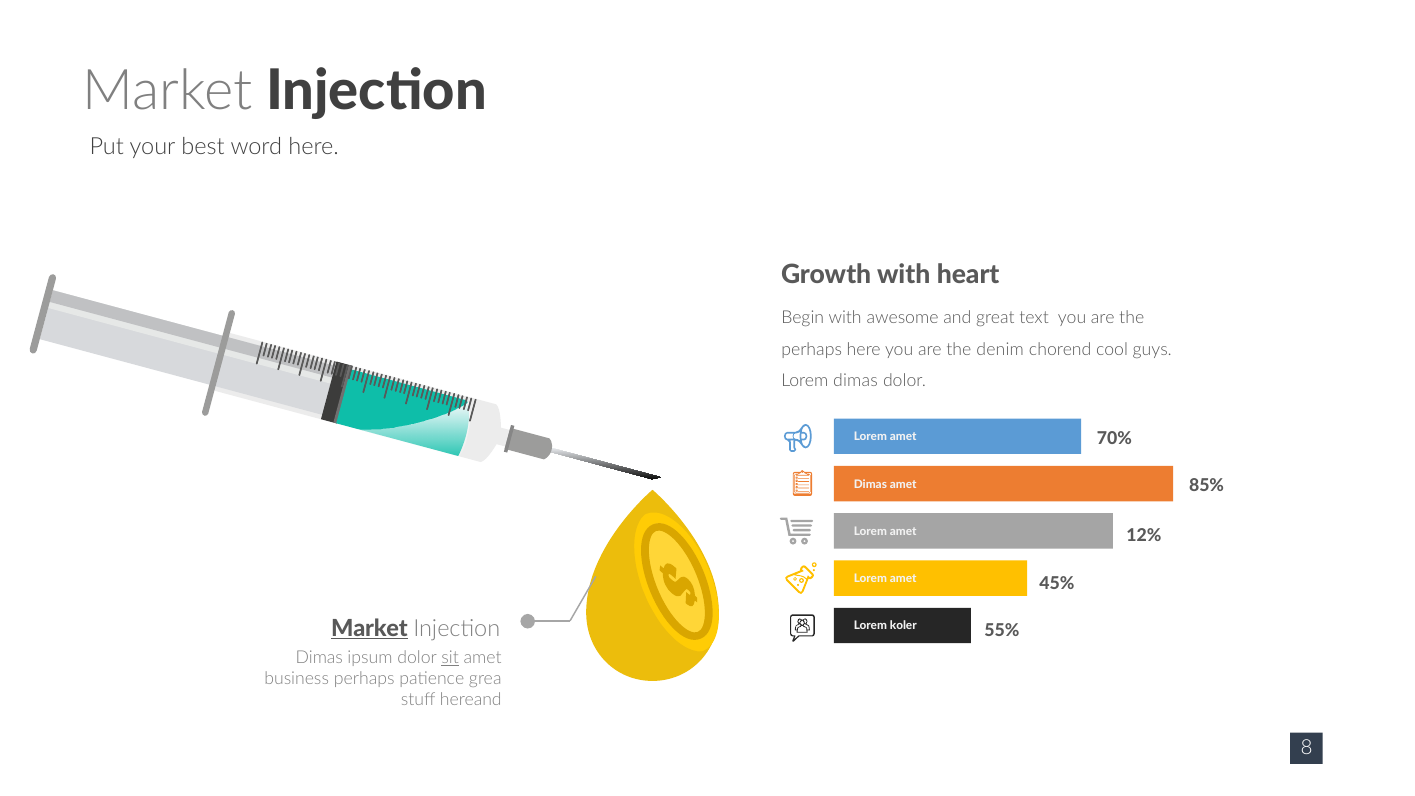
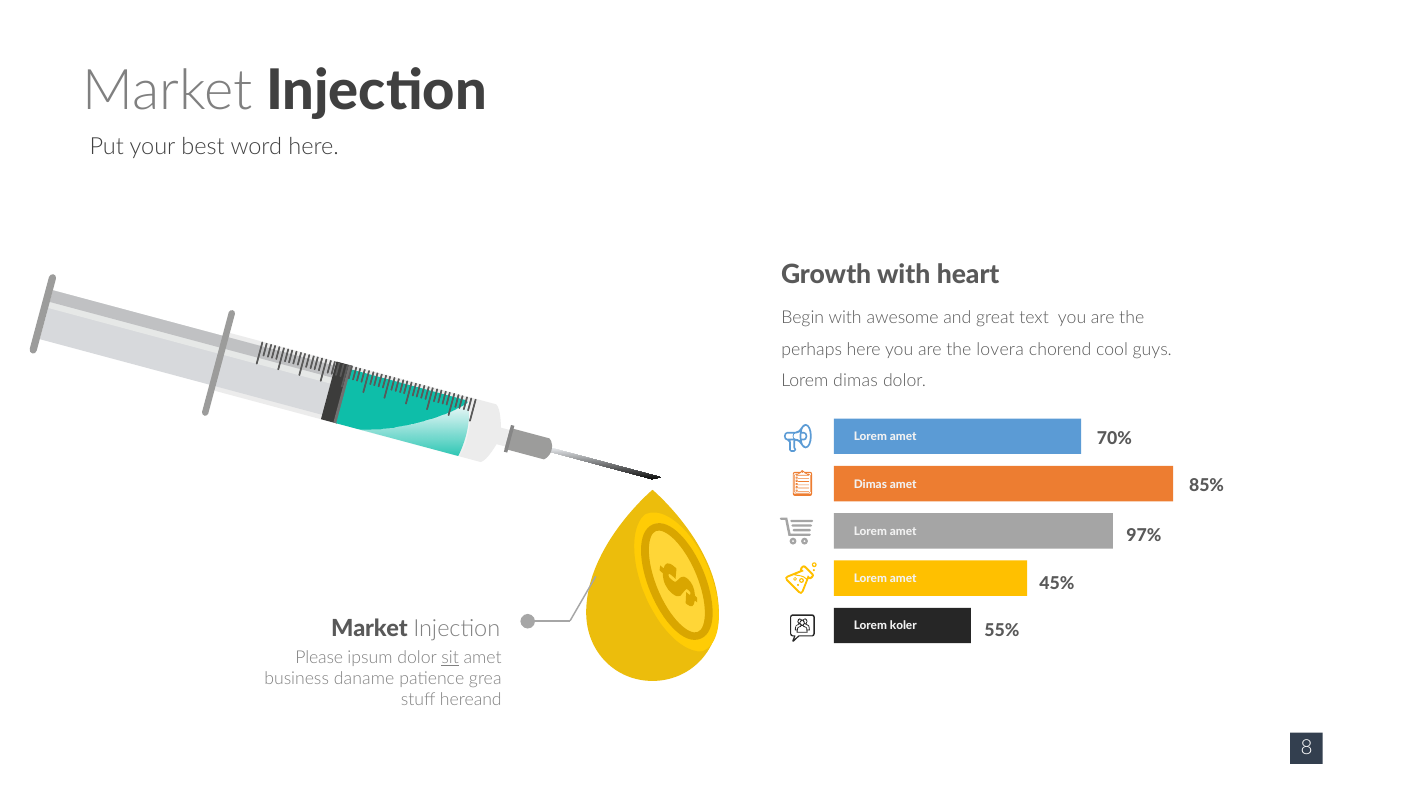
denim: denim -> lovera
12%: 12% -> 97%
Market at (369, 628) underline: present -> none
Dimas at (319, 657): Dimas -> Please
business perhaps: perhaps -> daname
